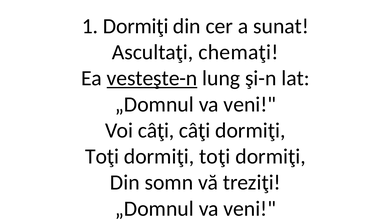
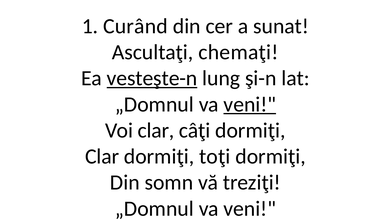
1 Dormiţi: Dormiţi -> Curând
veni at (250, 104) underline: none -> present
Voi câţi: câţi -> clar
Toţi at (102, 156): Toţi -> Clar
